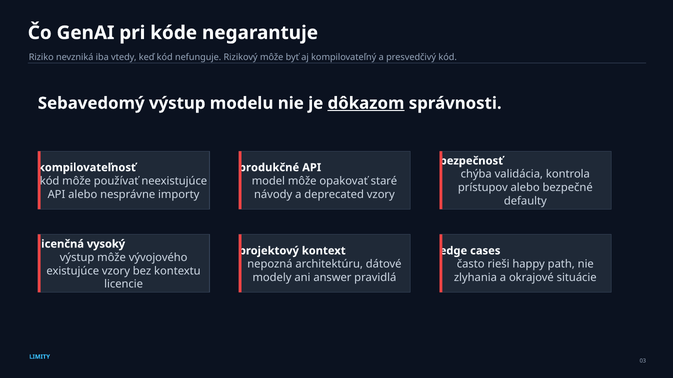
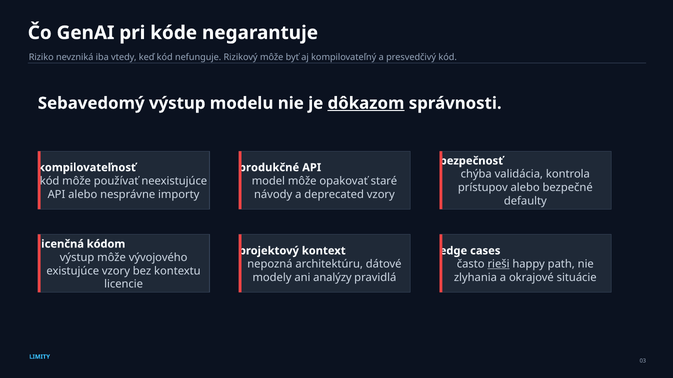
vysoký: vysoký -> kódom
rieši underline: none -> present
answer: answer -> analýzy
